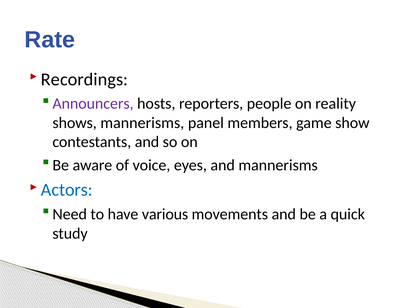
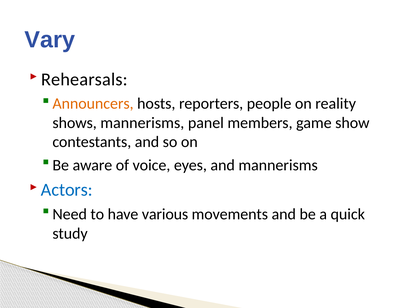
Rate: Rate -> Vary
Recordings: Recordings -> Rehearsals
Announcers colour: purple -> orange
